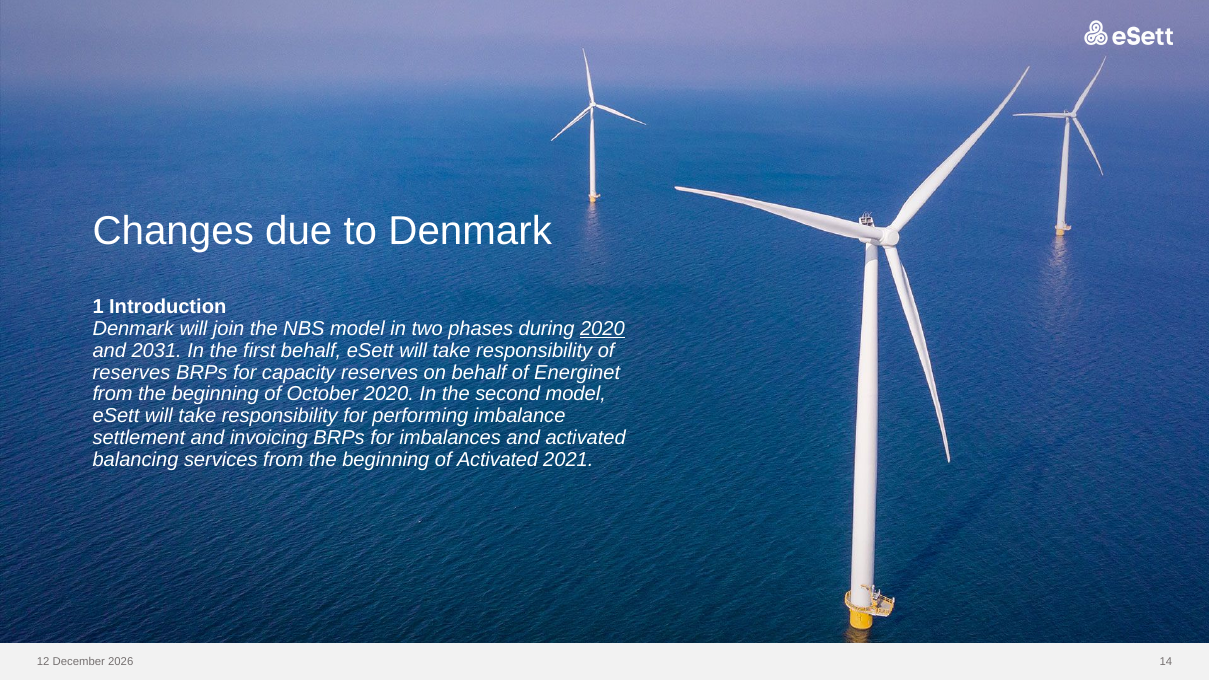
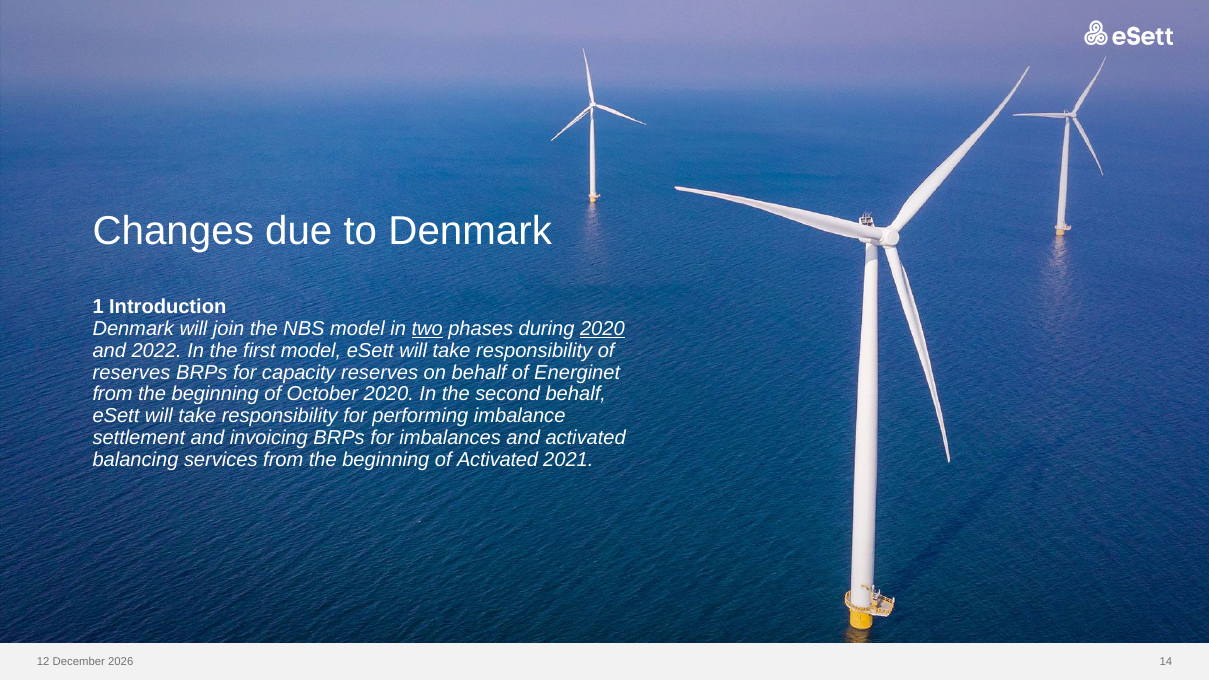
two underline: none -> present
2031: 2031 -> 2022
first behalf: behalf -> model
second model: model -> behalf
